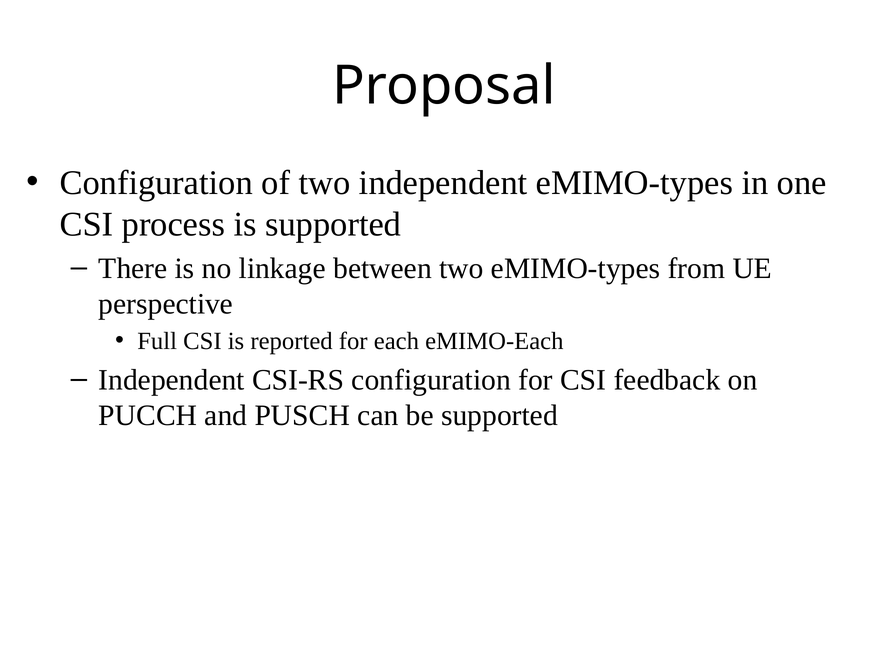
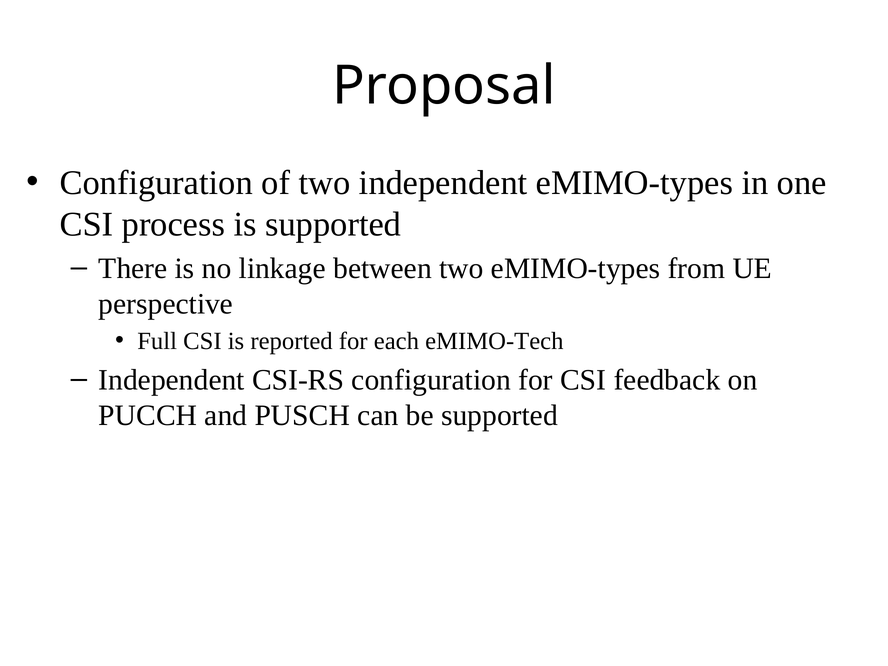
eMIMO-Each: eMIMO-Each -> eMIMO-Tech
